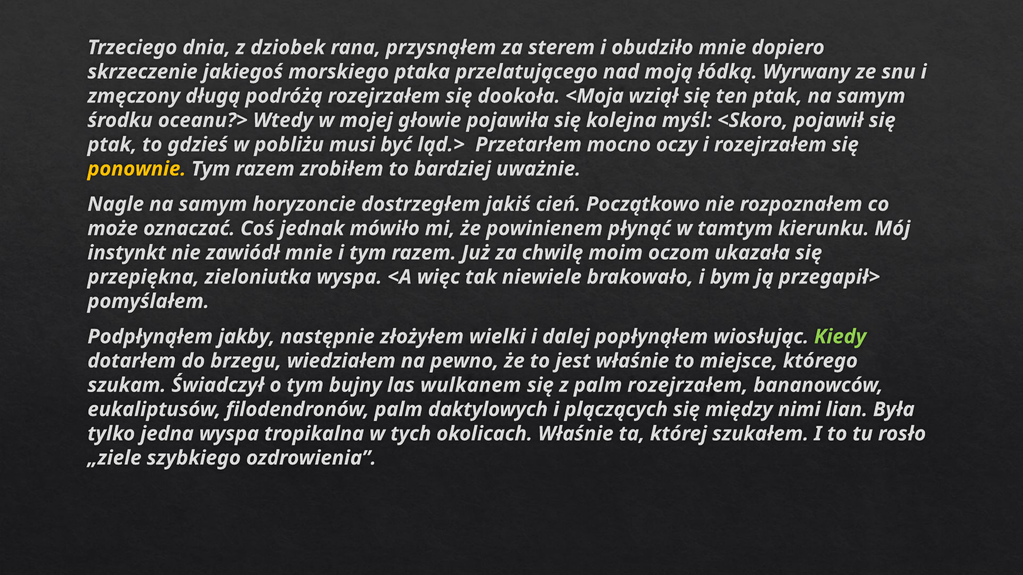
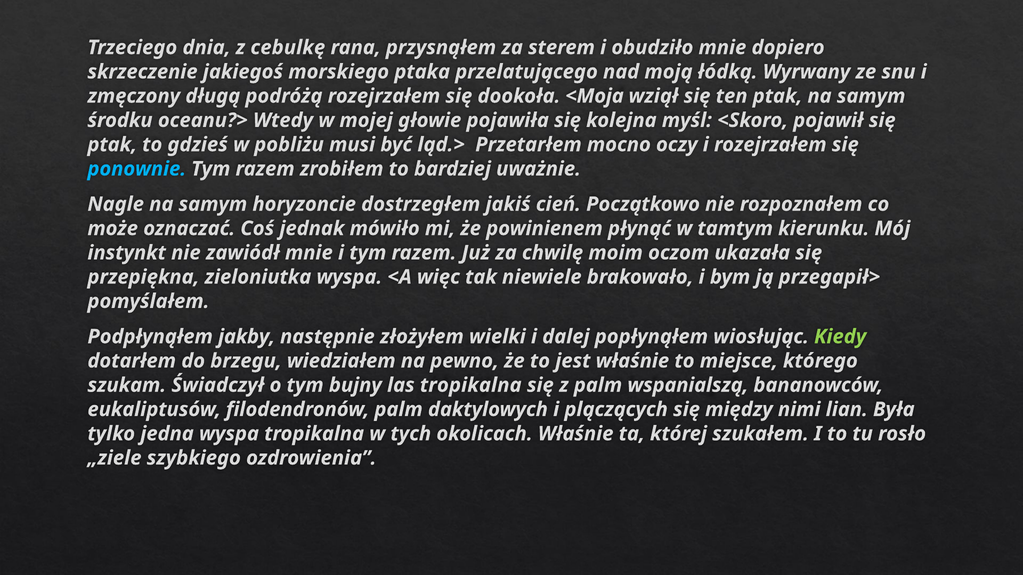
dziobek: dziobek -> cebulkę
ponownie colour: yellow -> light blue
las wulkanem: wulkanem -> tropikalna
palm rozejrzałem: rozejrzałem -> wspanialszą
